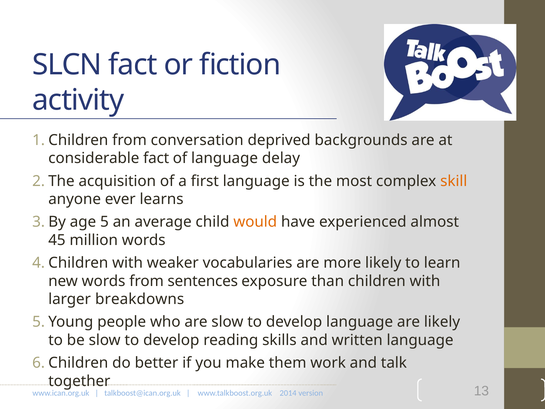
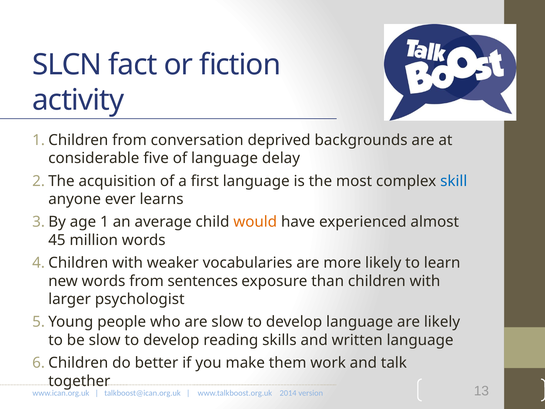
considerable fact: fact -> five
skill colour: orange -> blue
5: 5 -> 1
breakdowns: breakdowns -> psychologist
